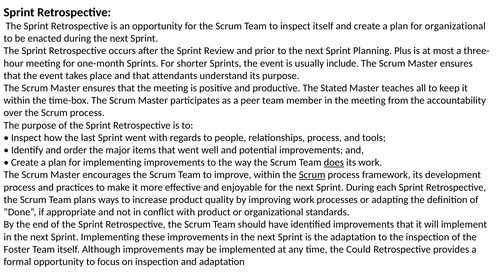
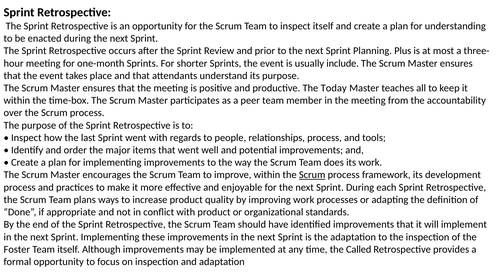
for organizational: organizational -> understanding
Stated: Stated -> Today
does underline: present -> none
Could: Could -> Called
